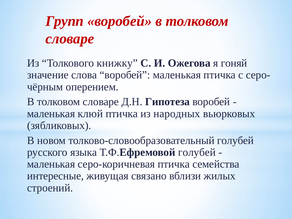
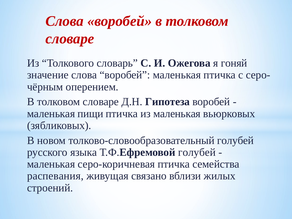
Групп at (65, 21): Групп -> Слова
книжку: книжку -> словарь
клюй: клюй -> пищи
из народных: народных -> маленькая
интересные: интересные -> распевания
